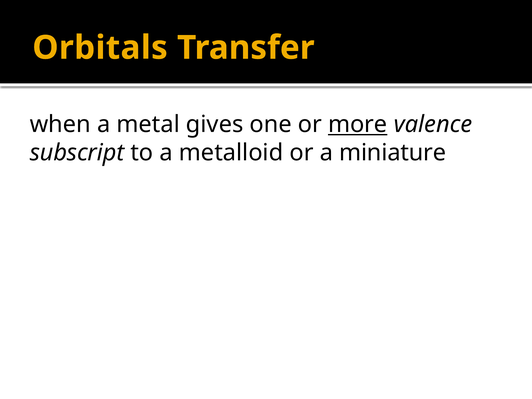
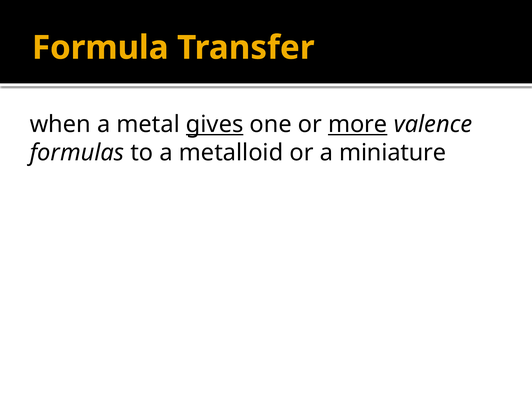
Orbitals: Orbitals -> Formula
gives underline: none -> present
subscript: subscript -> formulas
